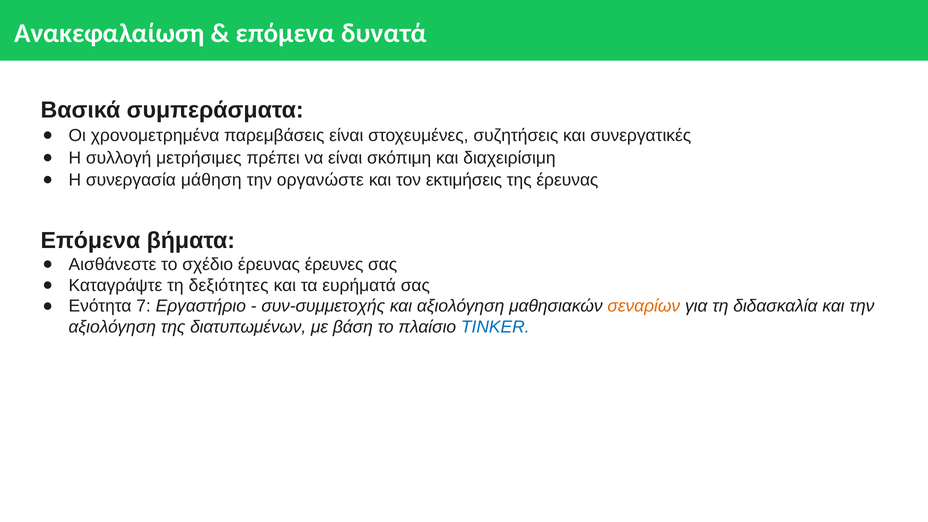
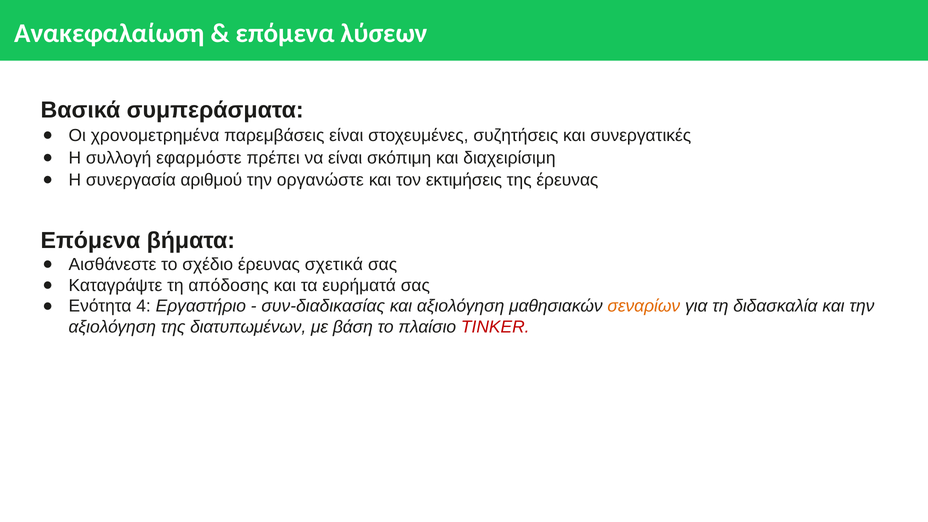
δυνατά: δυνατά -> λύσεων
μετρήσιμες: μετρήσιμες -> εφαρμόστε
μάθηση: μάθηση -> αριθμού
έρευνες: έρευνες -> σχετικά
δεξιότητες: δεξιότητες -> απόδοσης
7: 7 -> 4
συν-συμμετοχής: συν-συμμετοχής -> συν-διαδικασίας
TINKER colour: blue -> red
